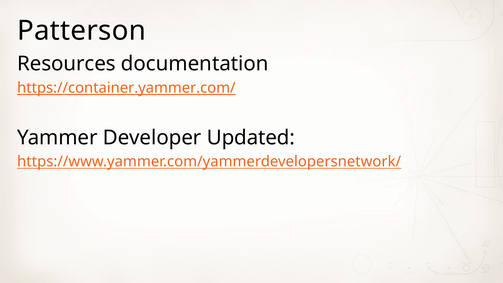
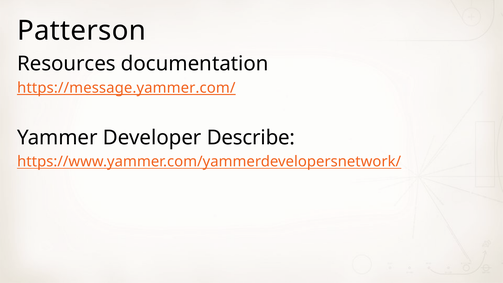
https://container.yammer.com/: https://container.yammer.com/ -> https://message.yammer.com/
Updated: Updated -> Describe
